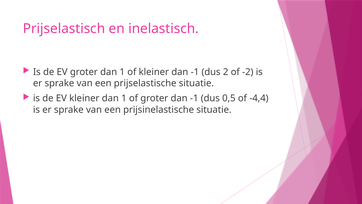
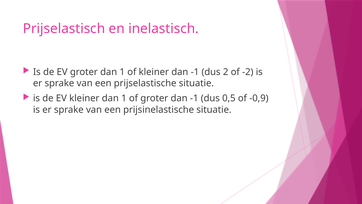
-4,4: -4,4 -> -0,9
